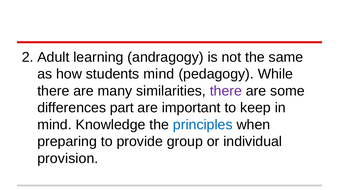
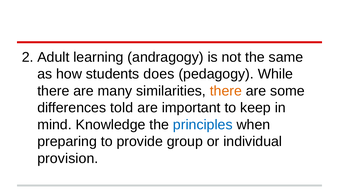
students mind: mind -> does
there at (226, 91) colour: purple -> orange
part: part -> told
